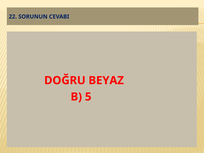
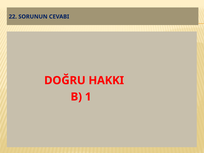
BEYAZ: BEYAZ -> HAKKI
5: 5 -> 1
